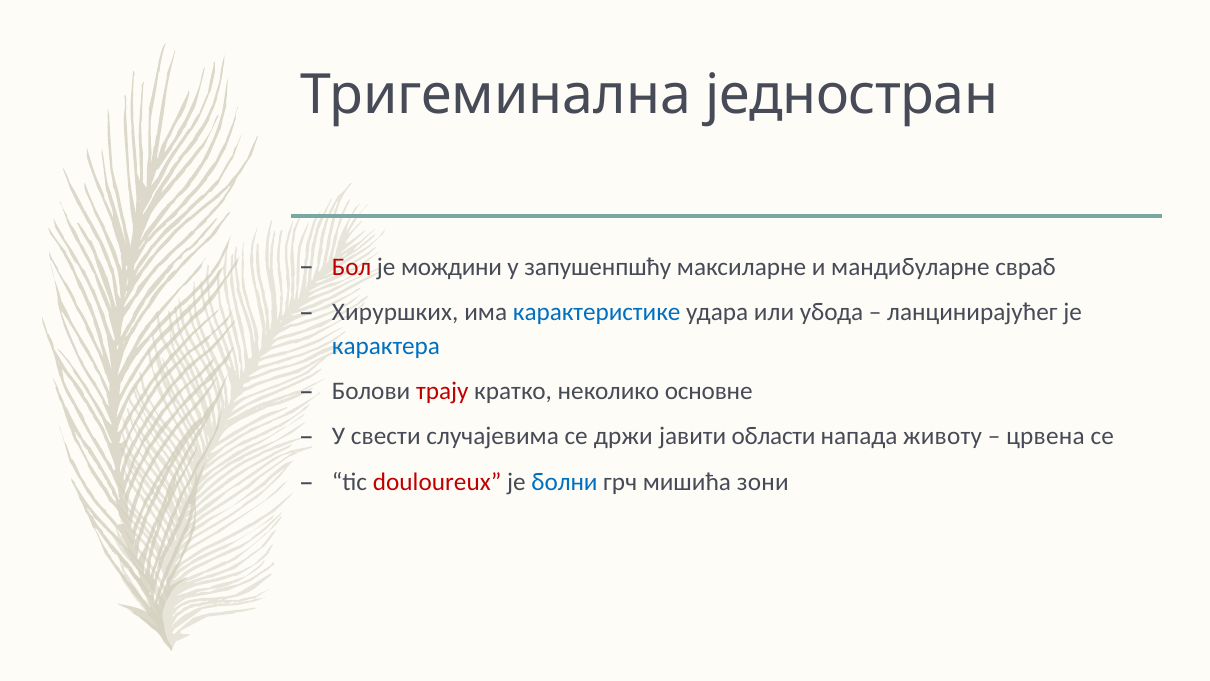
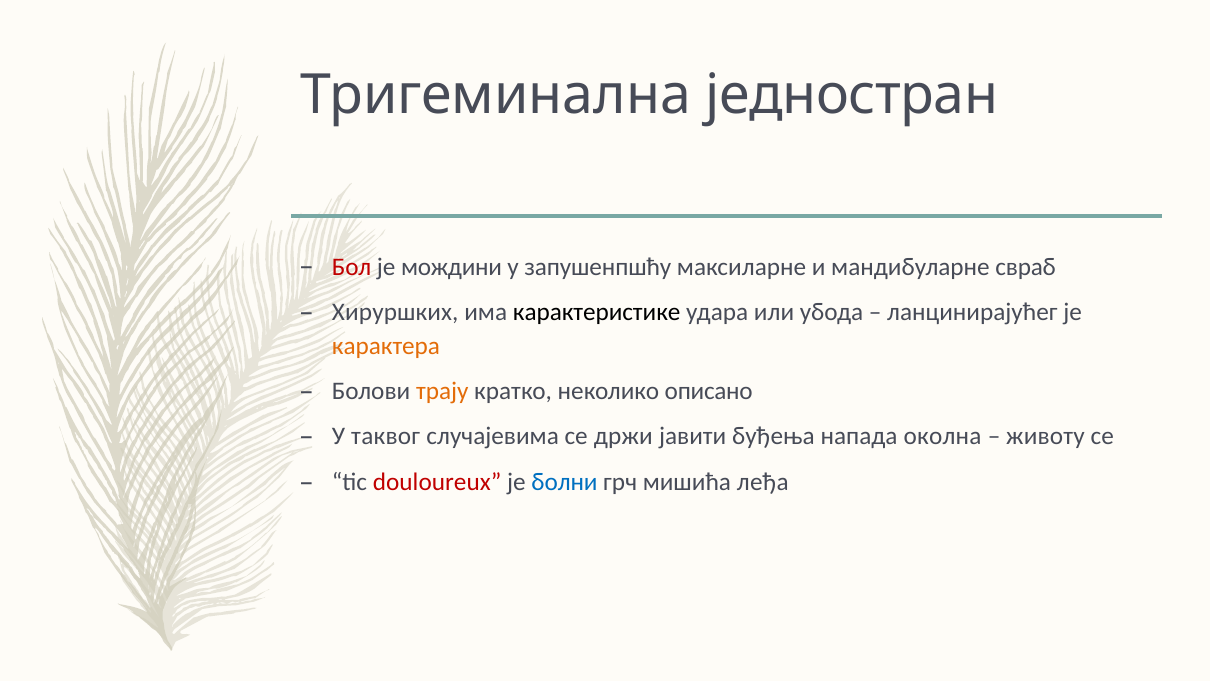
карактеристике colour: blue -> black
карактера colour: blue -> orange
трају colour: red -> orange
основне: основне -> описано
свести: свести -> таквог
области: области -> буђења
животу: животу -> околна
црвена: црвена -> животу
зони: зони -> леђа
